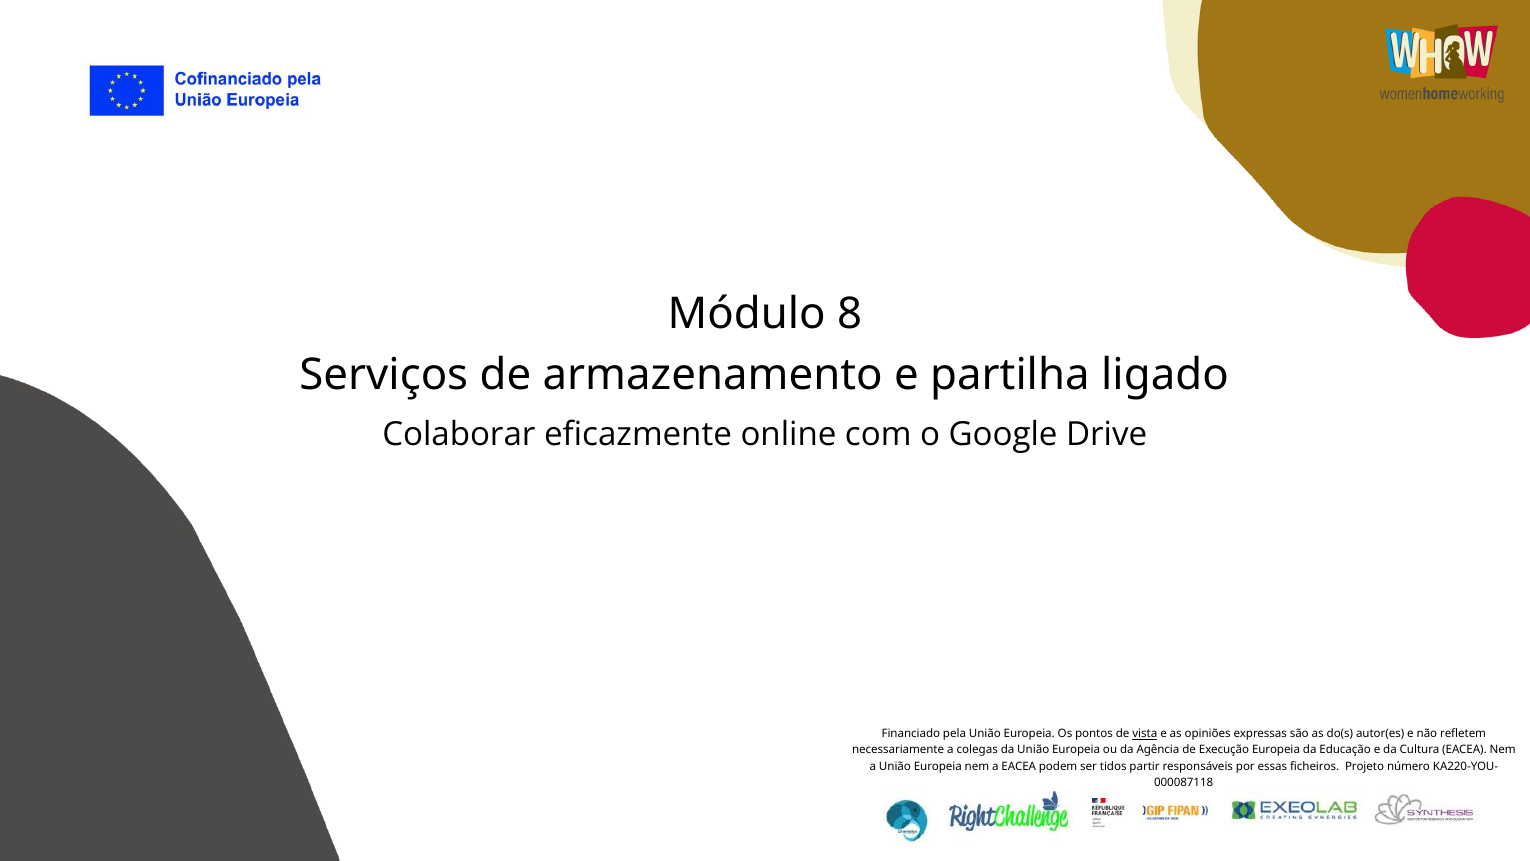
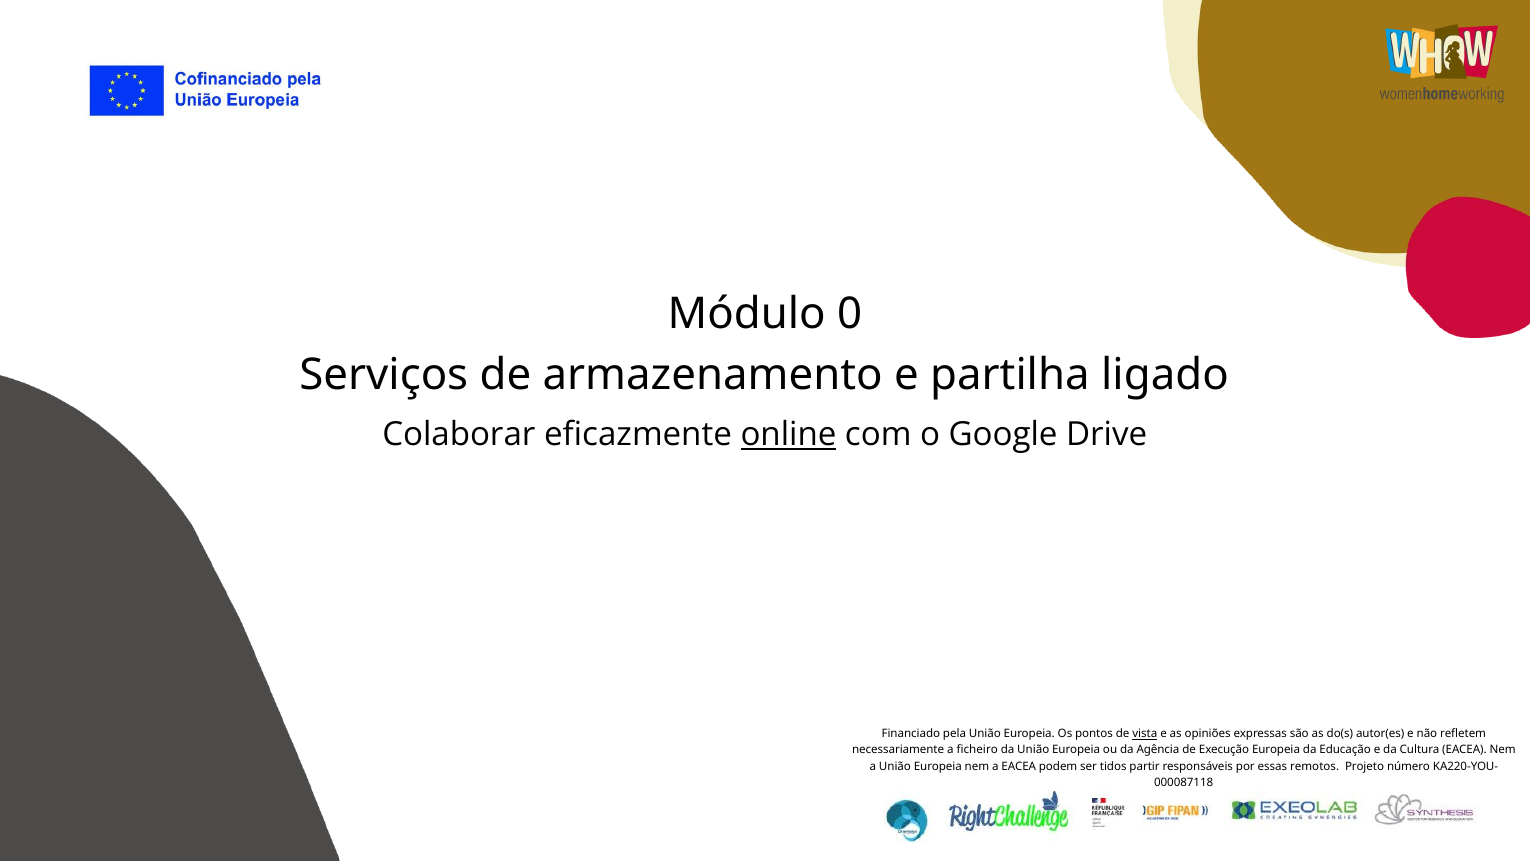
8: 8 -> 0
online underline: none -> present
colegas: colegas -> ficheiro
ficheiros: ficheiros -> remotos
